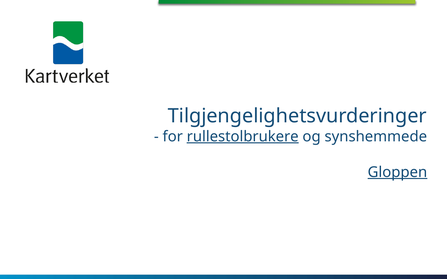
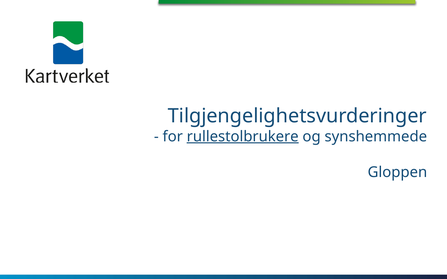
Gloppen underline: present -> none
